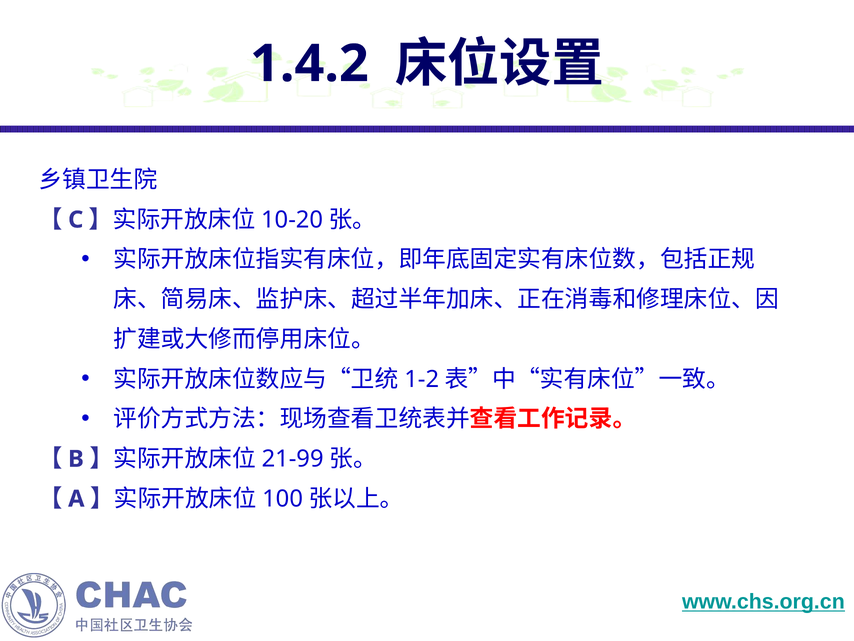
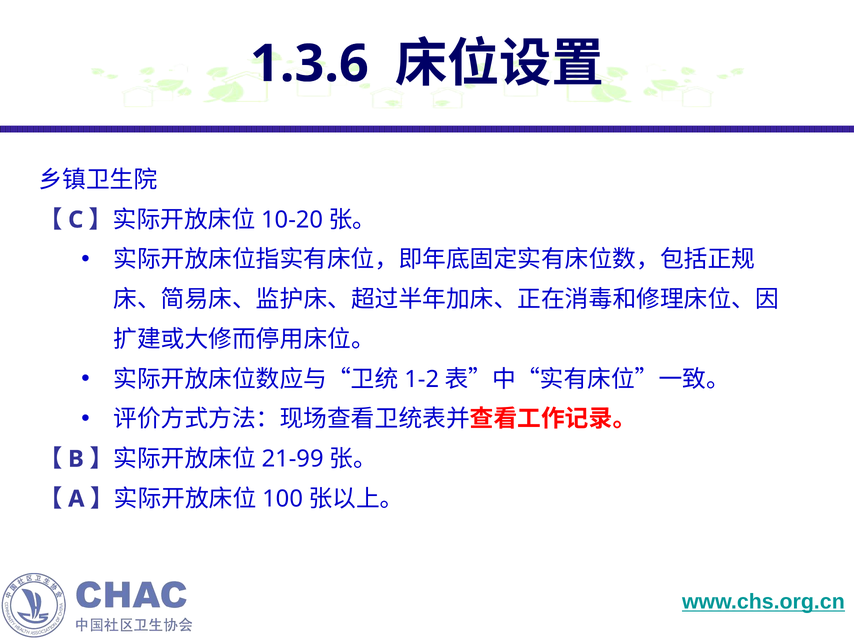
1.4.2: 1.4.2 -> 1.3.6
